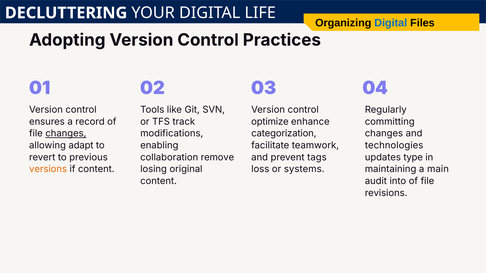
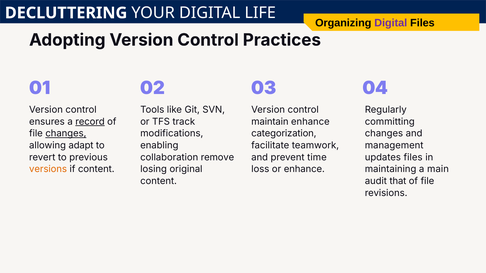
Digital at (391, 23) colour: blue -> purple
record underline: none -> present
optimize: optimize -> maintain
technologies: technologies -> management
tags: tags -> time
updates type: type -> files
or systems: systems -> enhance
into: into -> that
